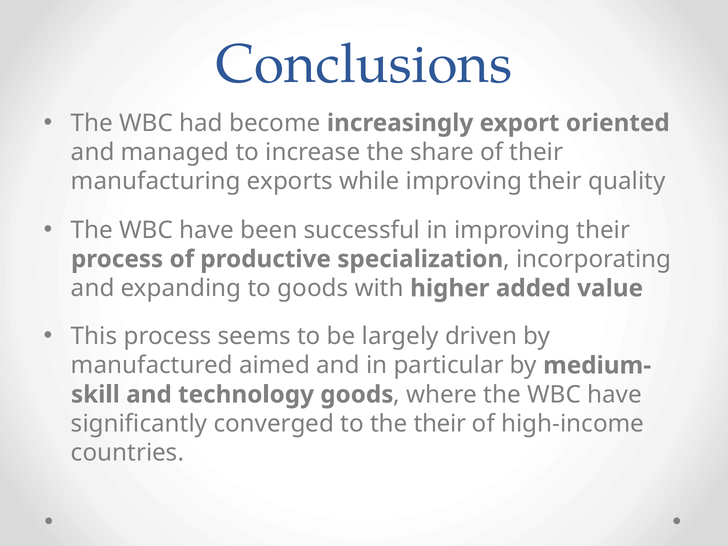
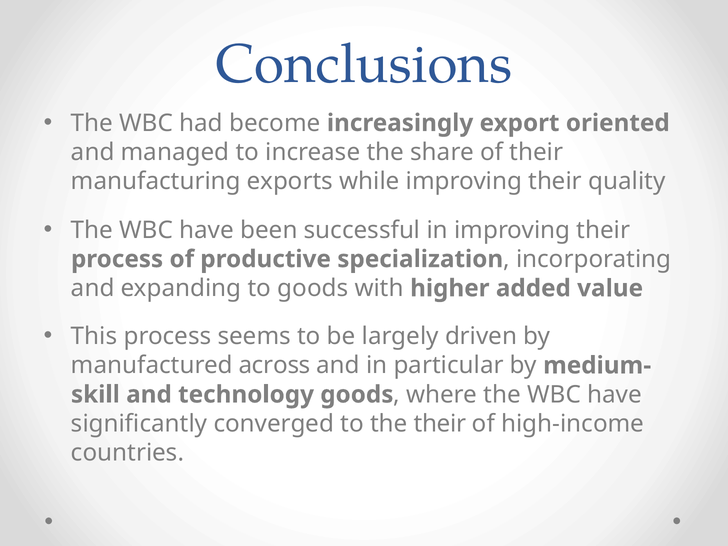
aimed: aimed -> across
